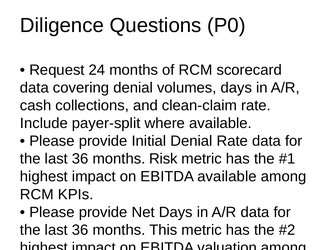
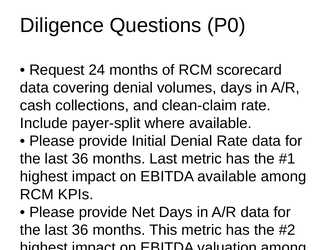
months Risk: Risk -> Last
